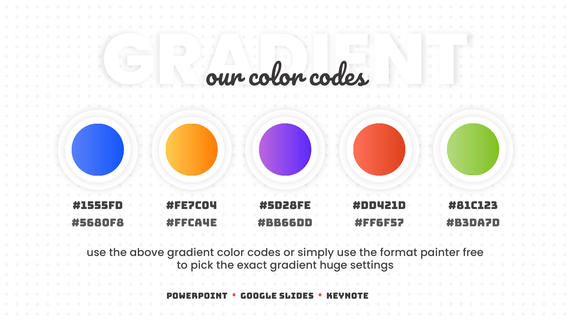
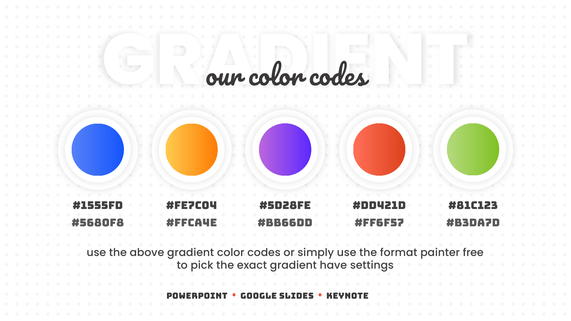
huge: huge -> have
